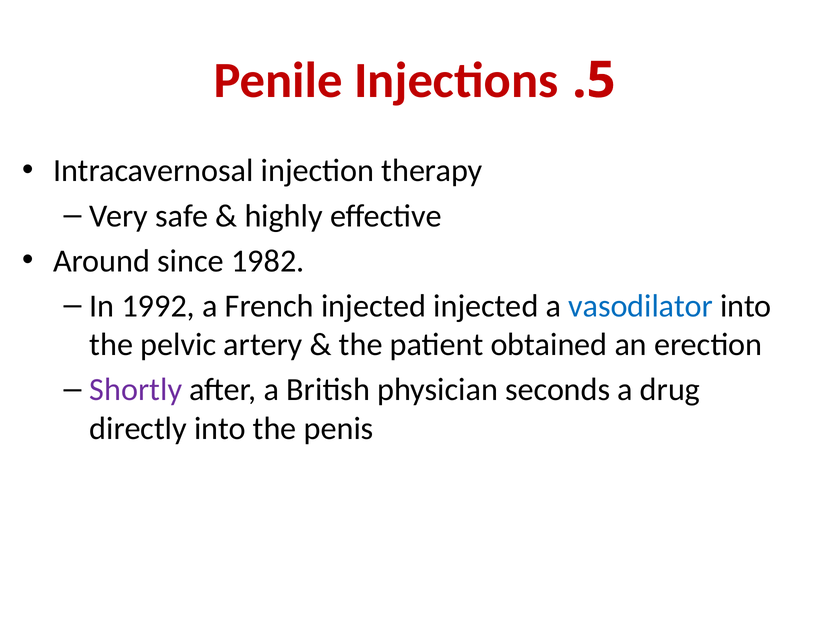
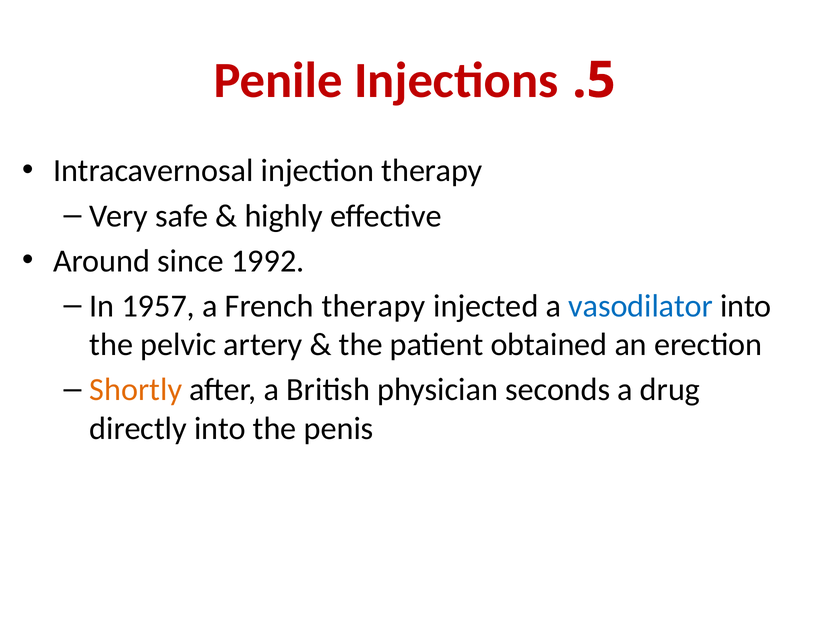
1982: 1982 -> 1992
1992: 1992 -> 1957
French injected: injected -> therapy
Shortly colour: purple -> orange
